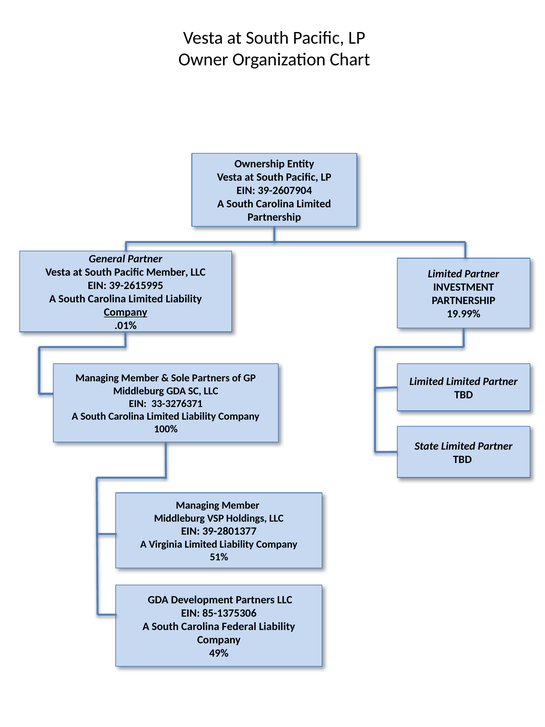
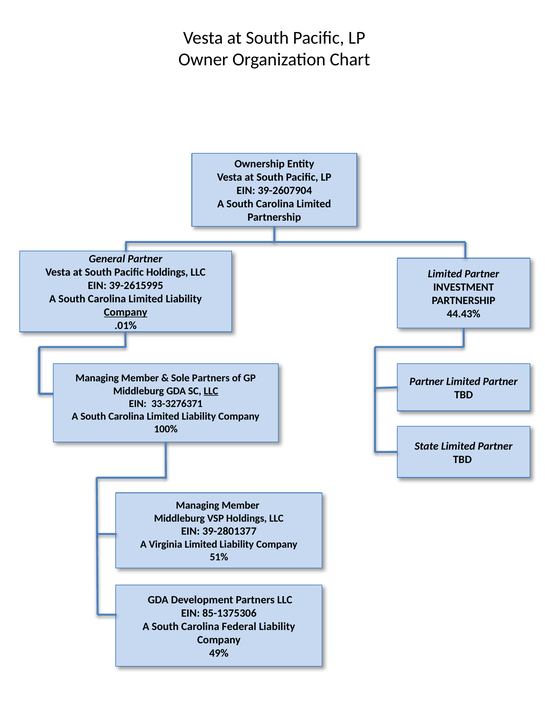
Pacific Member: Member -> Holdings
19.99%: 19.99% -> 44.43%
Limited at (427, 381): Limited -> Partner
LLC at (211, 391) underline: none -> present
